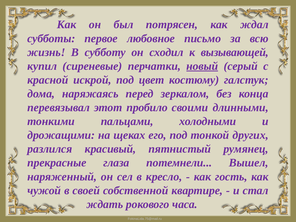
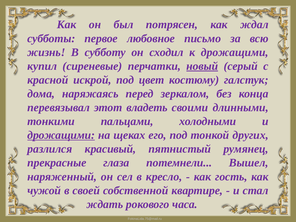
к вызывающей: вызывающей -> дрожащими
пробило: пробило -> владеть
дрожащими at (61, 135) underline: none -> present
